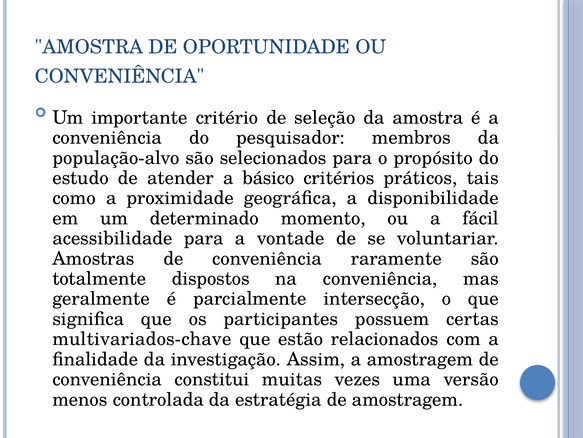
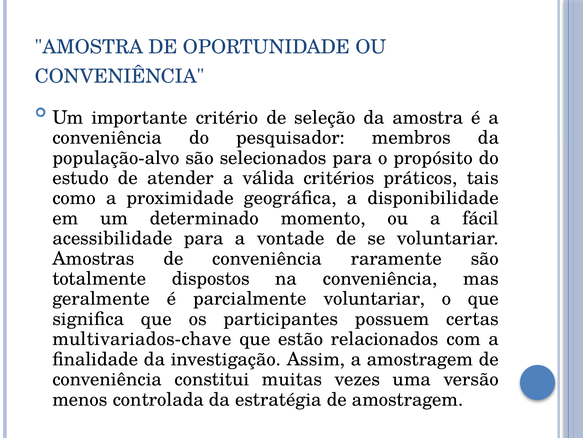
básico: básico -> válida
parcialmente intersecção: intersecção -> voluntariar
